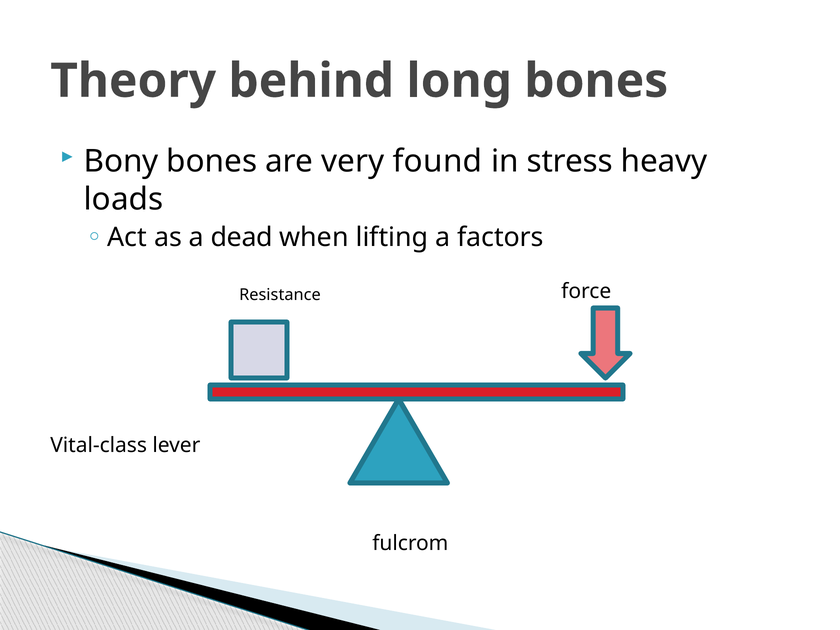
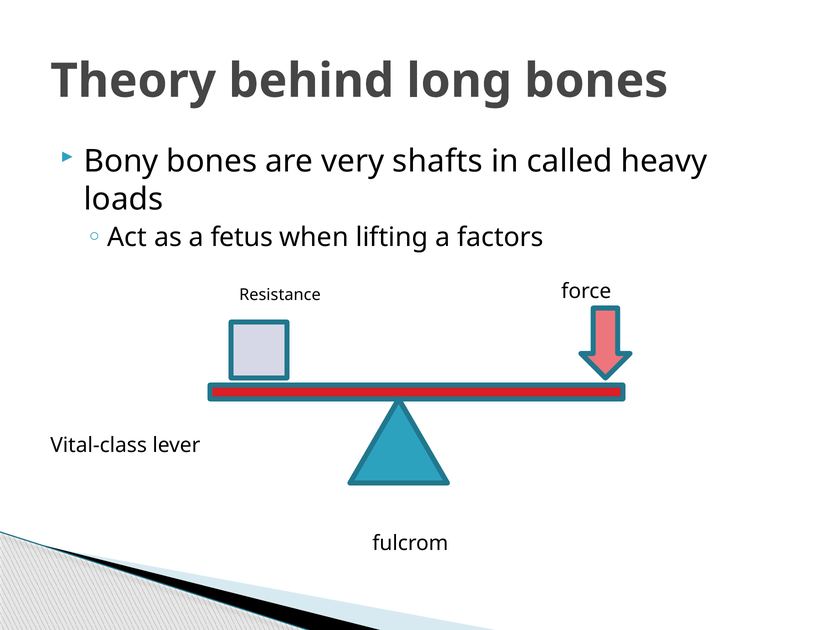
found: found -> shafts
stress: stress -> called
dead: dead -> fetus
